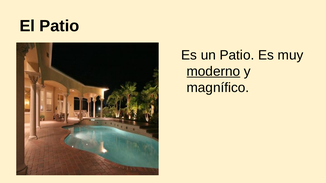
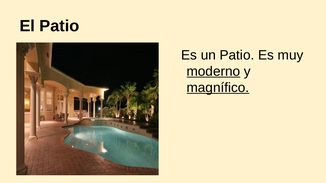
magnífico underline: none -> present
